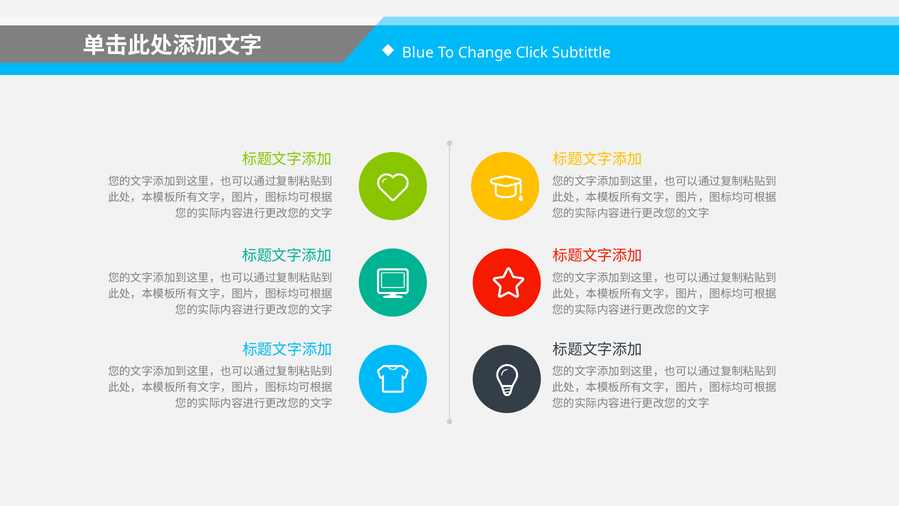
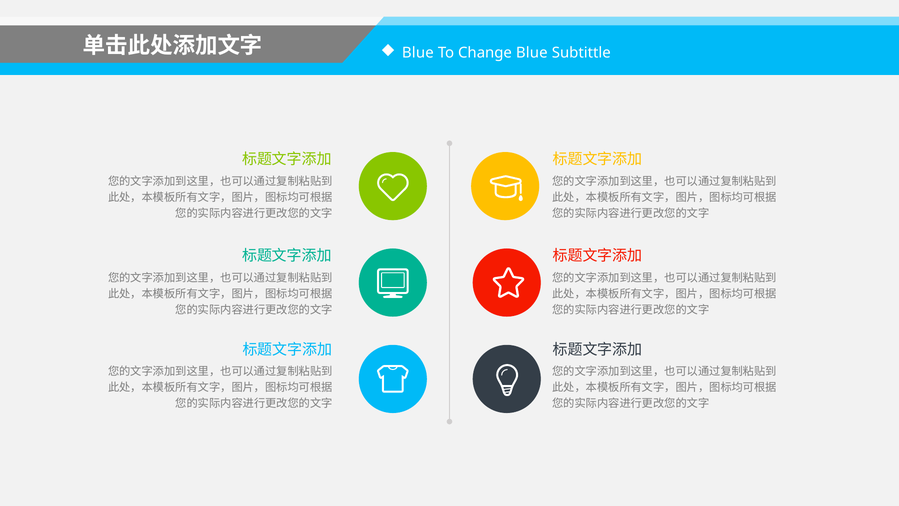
Change Click: Click -> Blue
